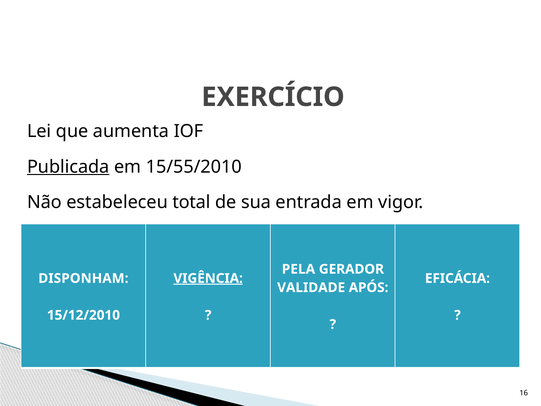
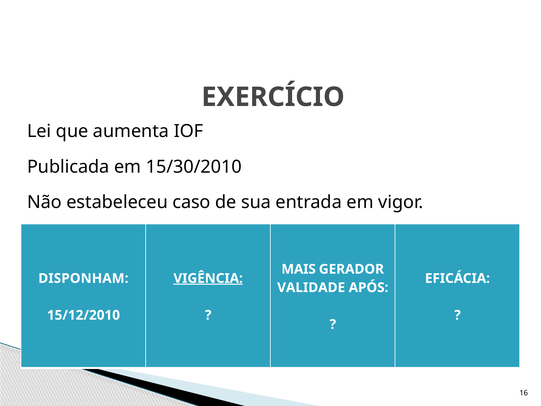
Publicada underline: present -> none
15/55/2010: 15/55/2010 -> 15/30/2010
total: total -> caso
PELA: PELA -> MAIS
